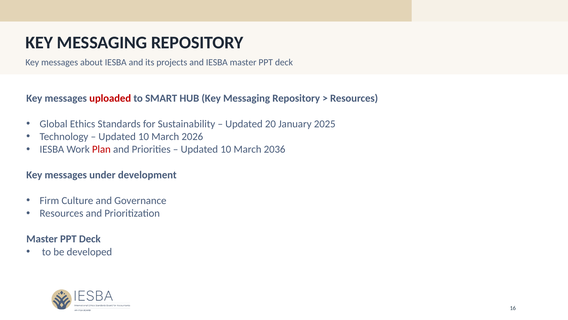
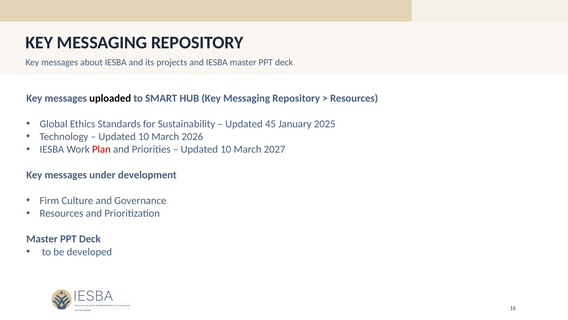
uploaded colour: red -> black
20: 20 -> 45
2036: 2036 -> 2027
